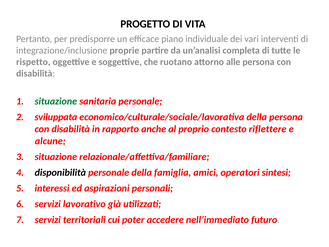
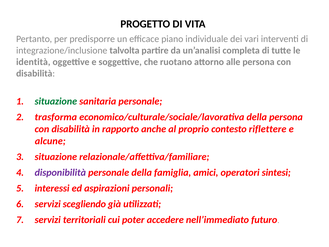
proprie: proprie -> talvolta
rispetto: rispetto -> identità
sviluppata: sviluppata -> trasforma
disponibilità colour: black -> purple
lavorativo: lavorativo -> scegliendo
